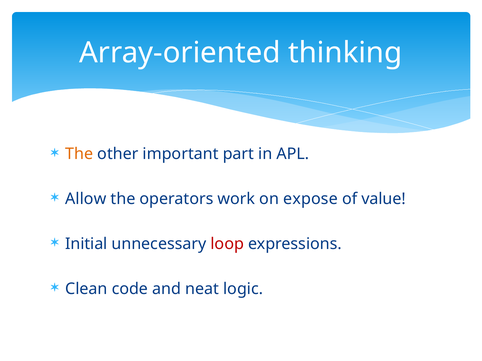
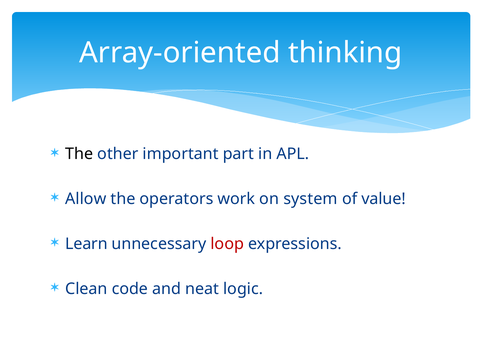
The at (79, 154) colour: orange -> black
expose: expose -> system
Initial: Initial -> Learn
